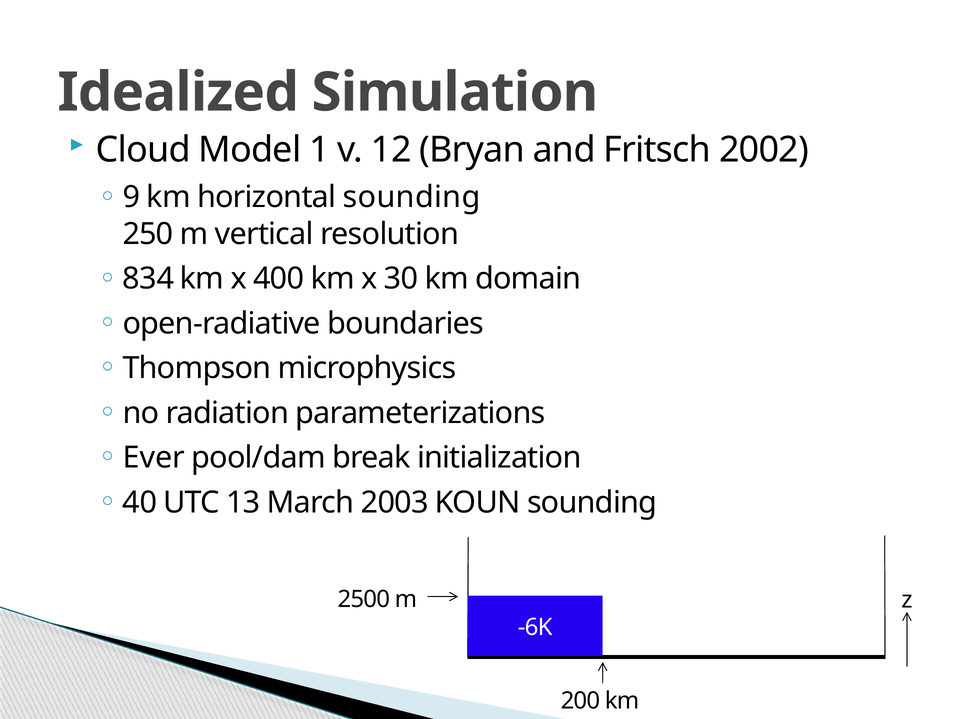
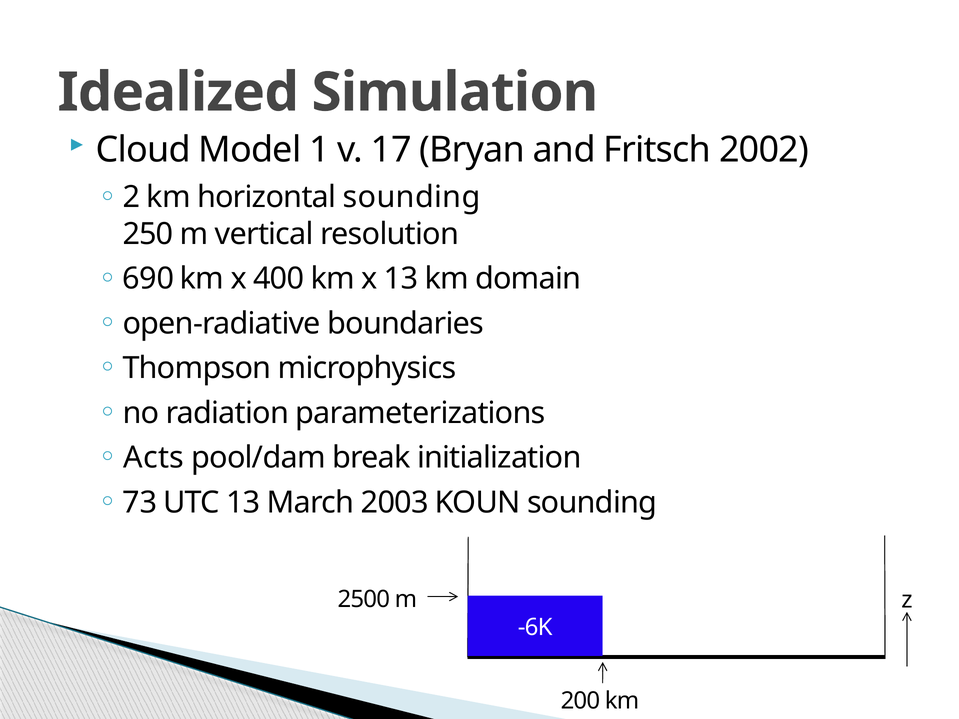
12: 12 -> 17
9: 9 -> 2
834: 834 -> 690
x 30: 30 -> 13
Ever: Ever -> Acts
40: 40 -> 73
